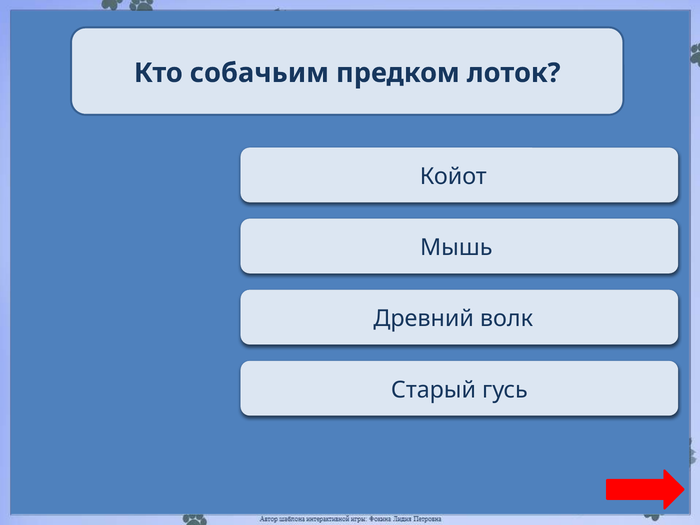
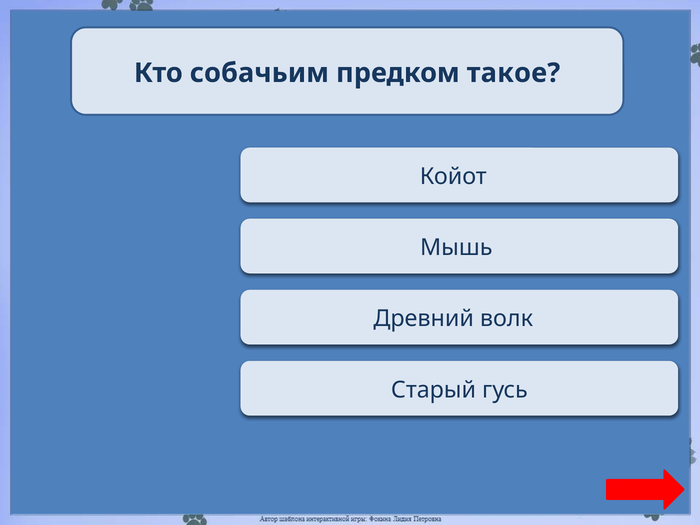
лоток: лоток -> такое
